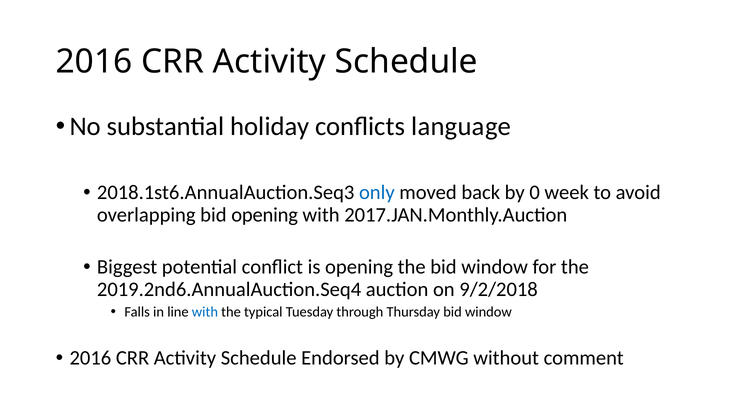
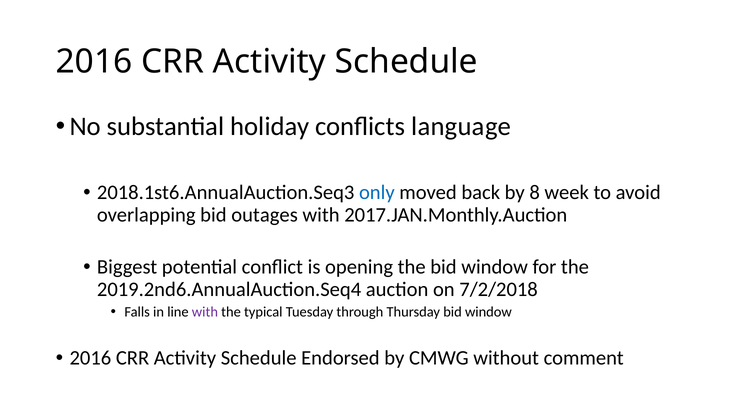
0: 0 -> 8
bid opening: opening -> outages
9/2/2018: 9/2/2018 -> 7/2/2018
with at (205, 312) colour: blue -> purple
